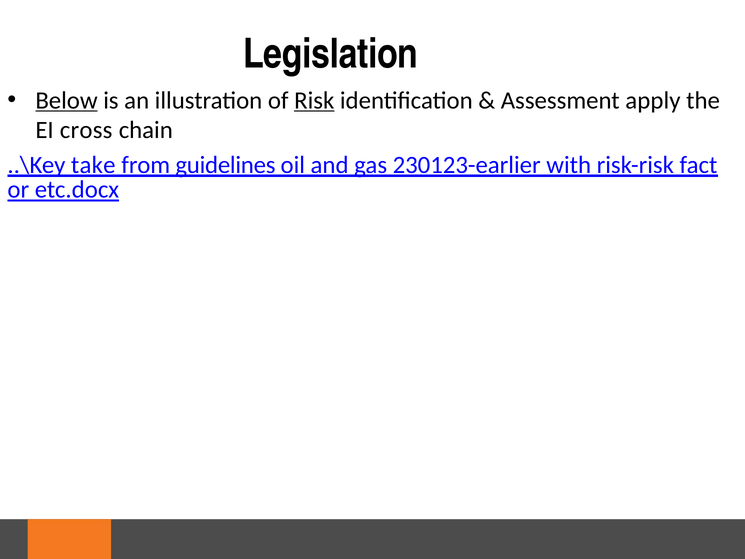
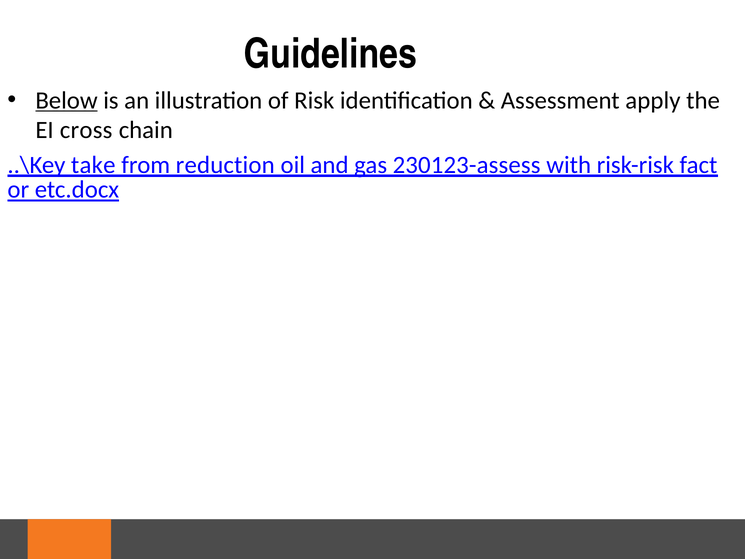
Legislation: Legislation -> Guidelines
Risk underline: present -> none
guidelines: guidelines -> reduction
230123-earlier: 230123-earlier -> 230123-assess
